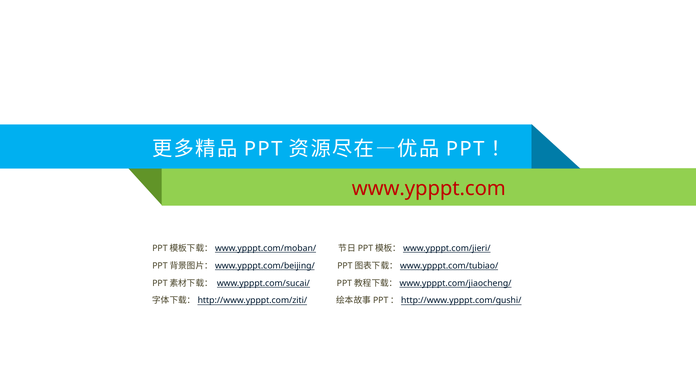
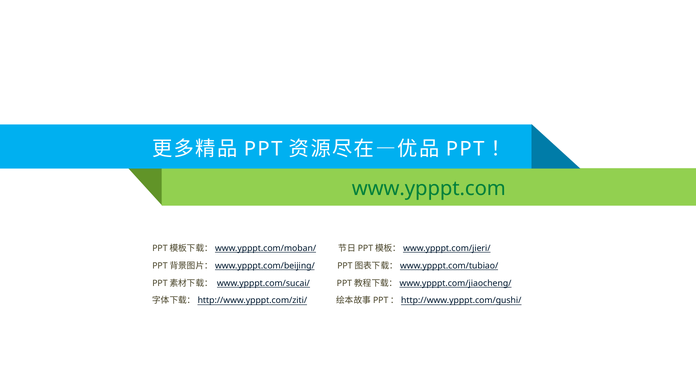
www.ypppt.com colour: red -> green
